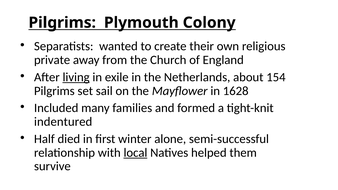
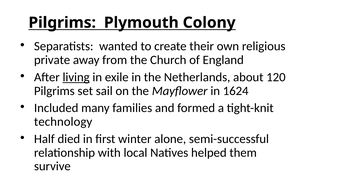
154: 154 -> 120
1628: 1628 -> 1624
indentured: indentured -> technology
local underline: present -> none
